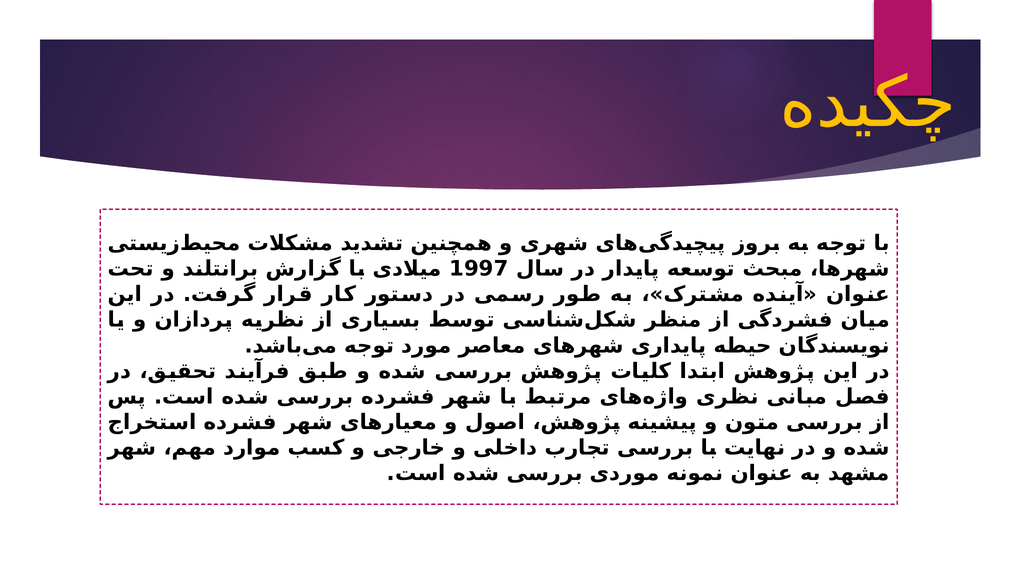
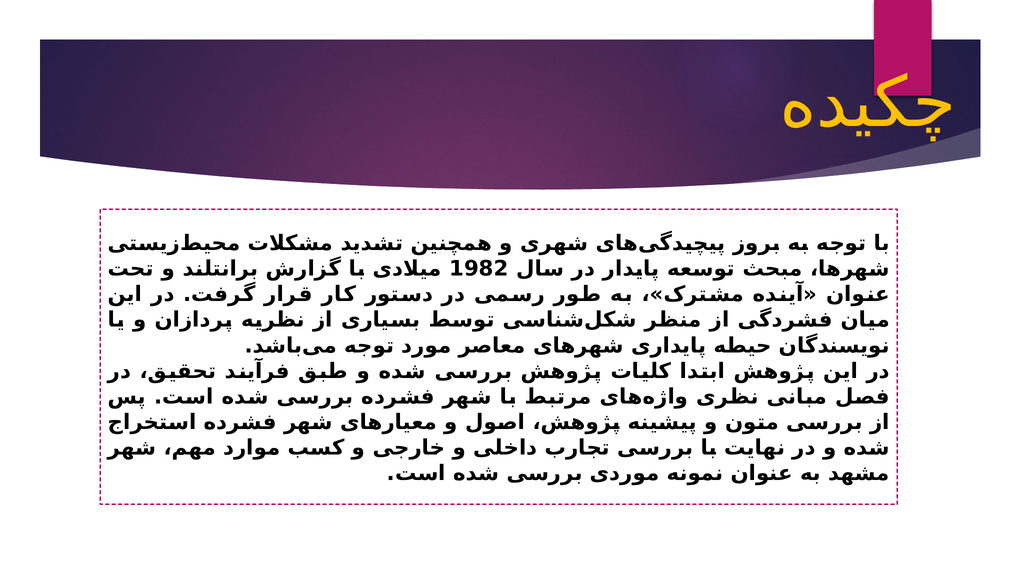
1997: 1997 -> 1982
